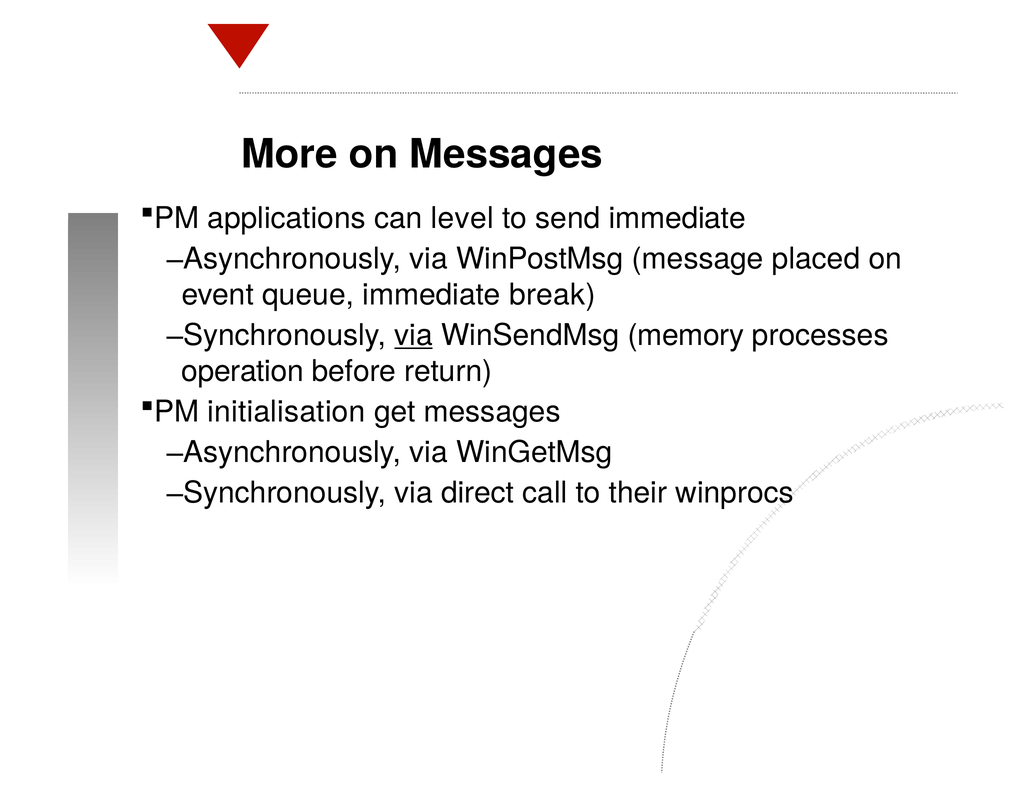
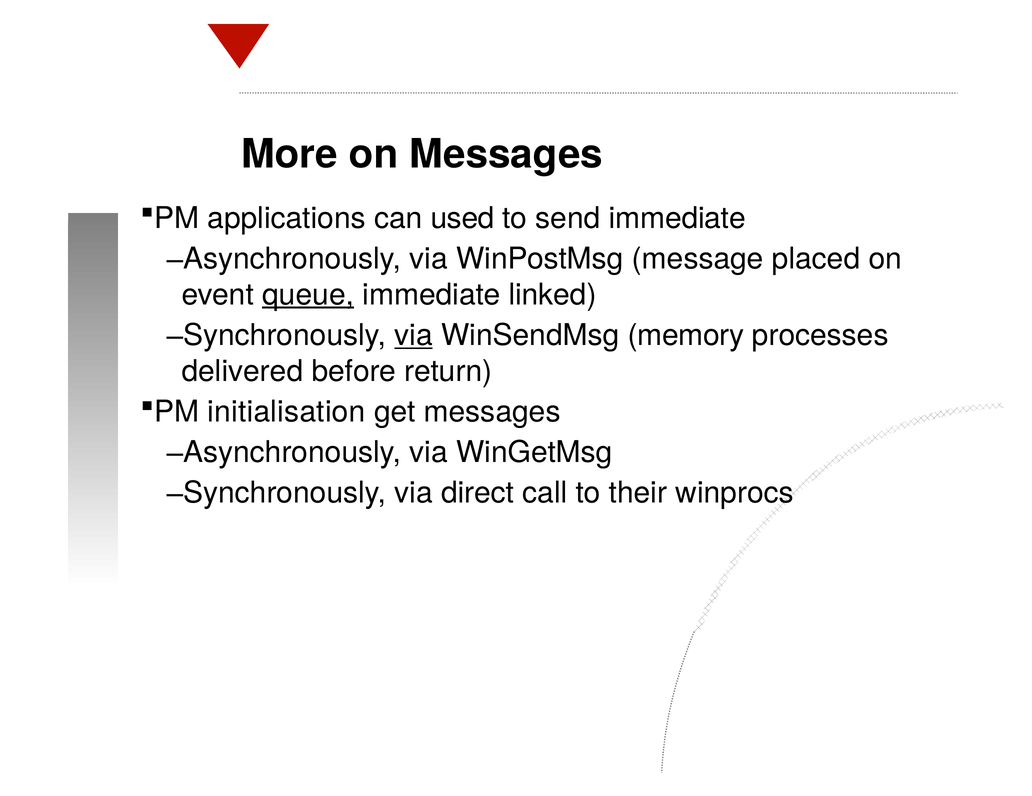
level: level -> used
queue underline: none -> present
break: break -> linked
operation: operation -> delivered
